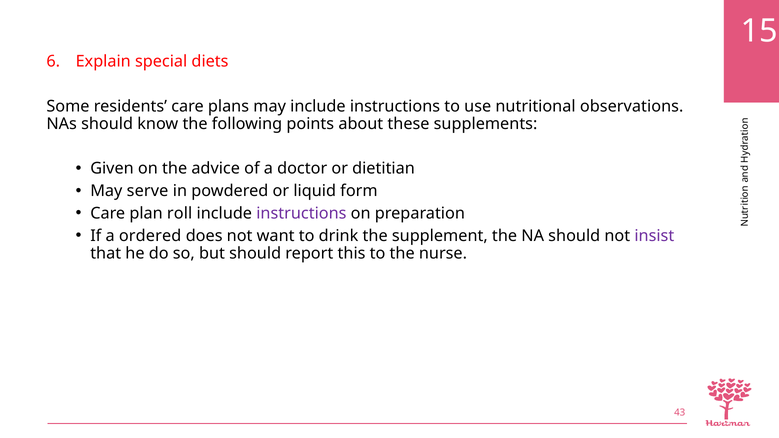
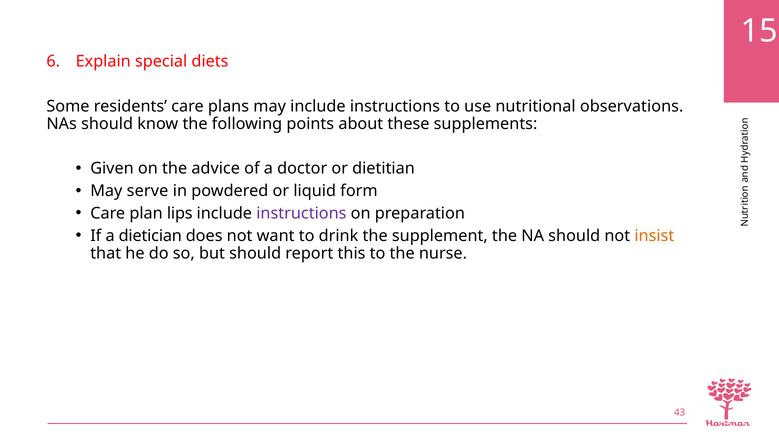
roll: roll -> lips
ordered: ordered -> dietician
insist colour: purple -> orange
